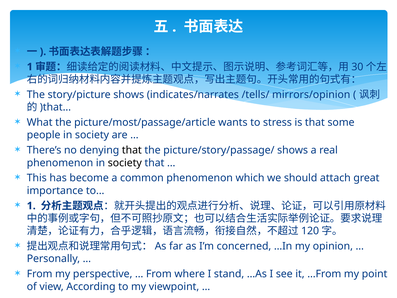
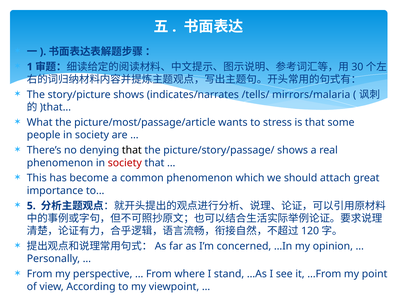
mirrors/opinion: mirrors/opinion -> mirrors/malaria
society at (125, 163) colour: black -> red
1 at (31, 206): 1 -> 5
